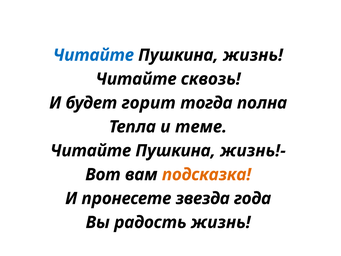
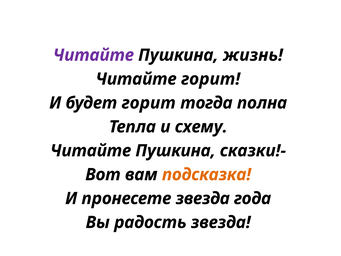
Читайте at (93, 55) colour: blue -> purple
Читайте сквозь: сквозь -> горит
теме: теме -> схему
жизнь!-: жизнь!- -> сказки!-
радость жизнь: жизнь -> звезда
